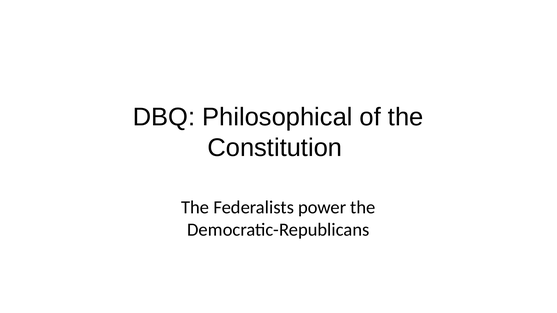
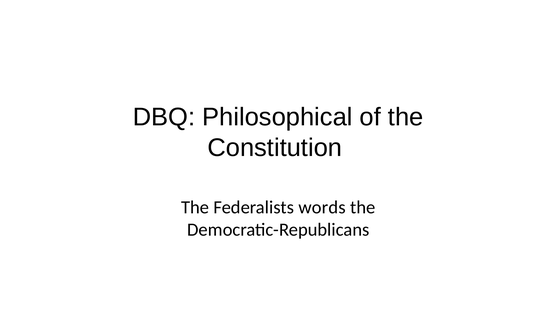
power: power -> words
